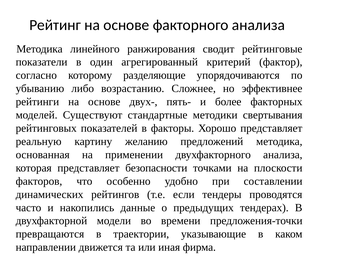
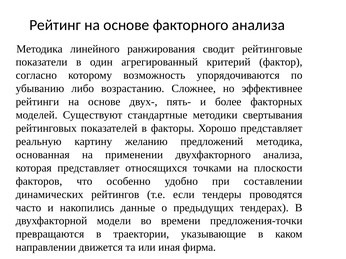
разделяющие: разделяющие -> возможность
безопасности: безопасности -> относящихся
